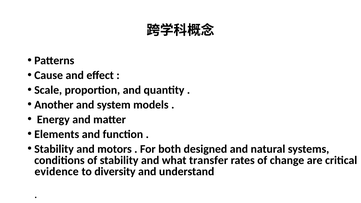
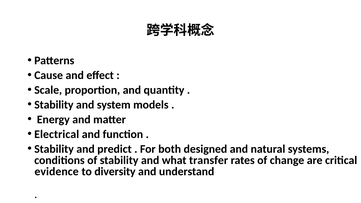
Another at (54, 105): Another -> Stability
Elements: Elements -> Electrical
motors: motors -> predict
